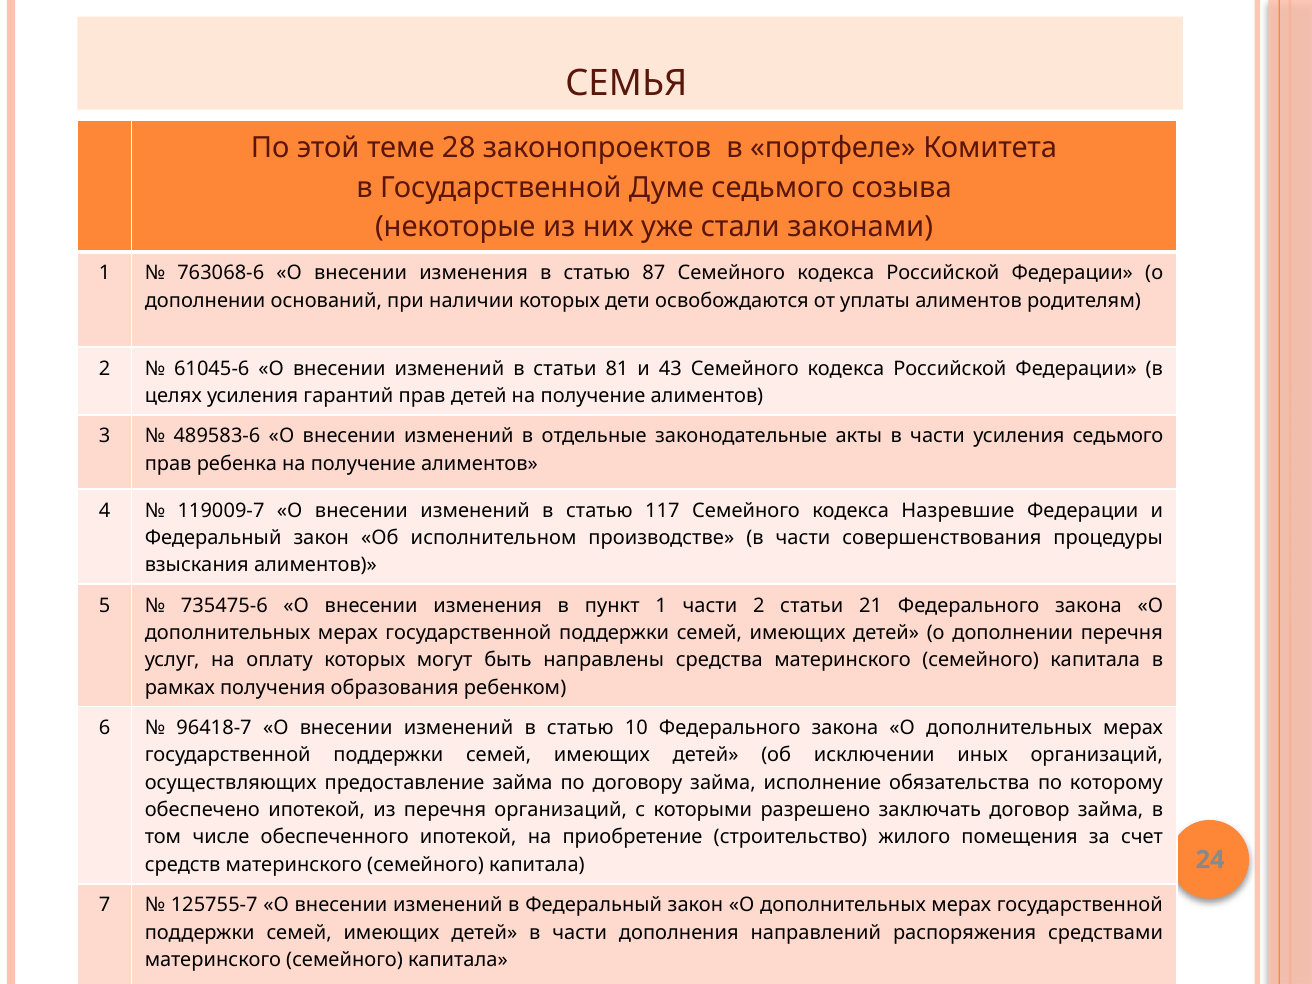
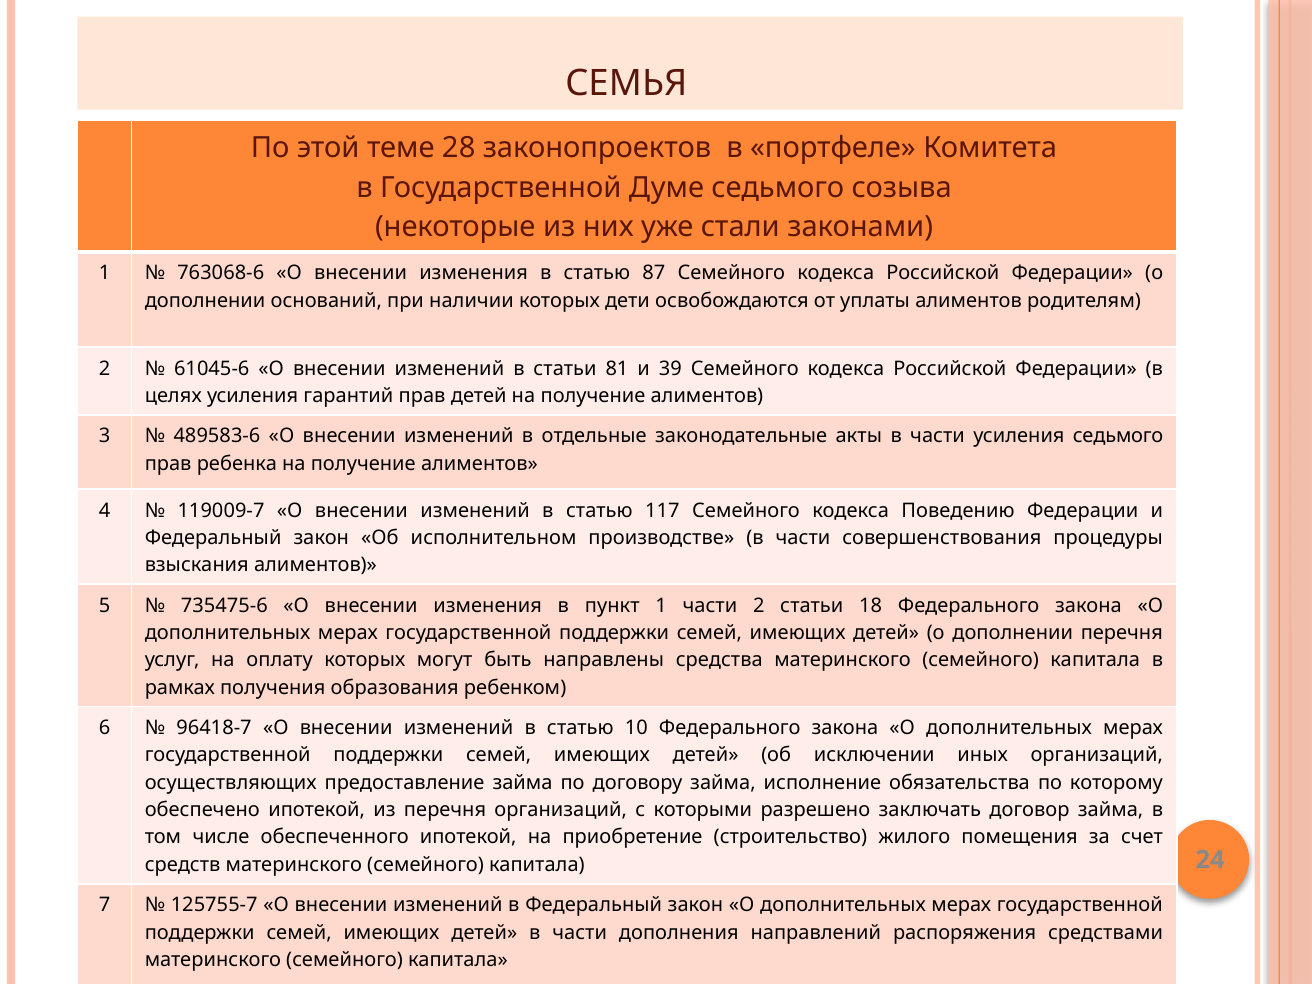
43: 43 -> 39
Назревшие: Назревшие -> Поведению
21: 21 -> 18
